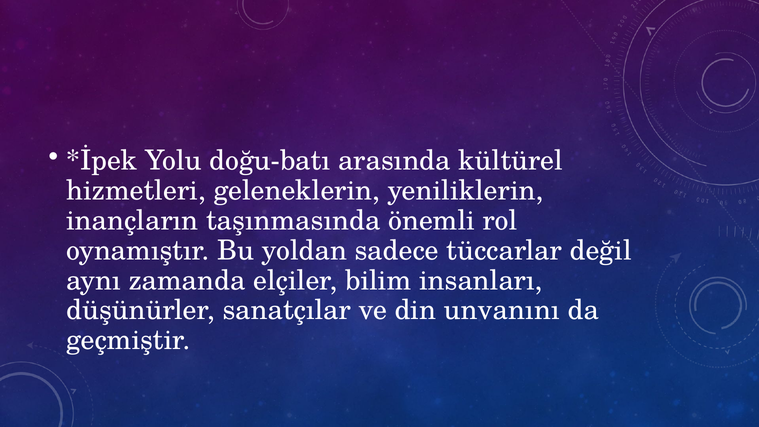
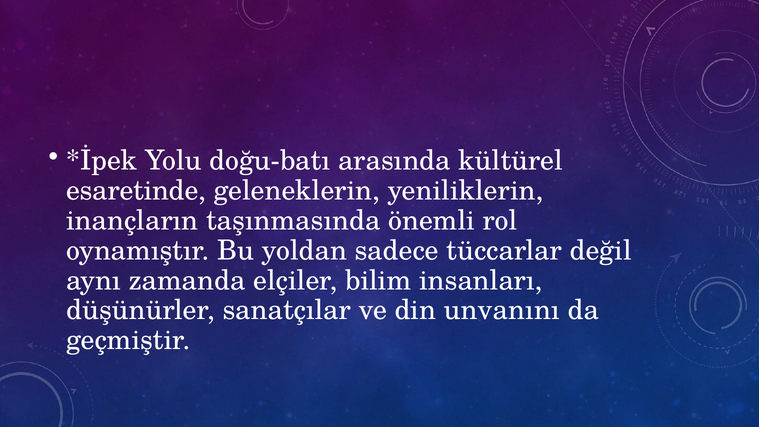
hizmetleri: hizmetleri -> esaretinde
